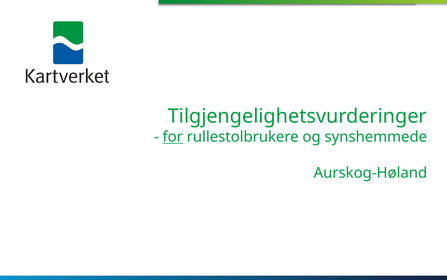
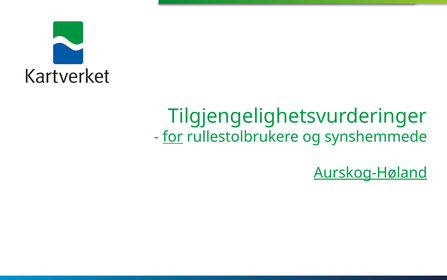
Aurskog-Høland underline: none -> present
